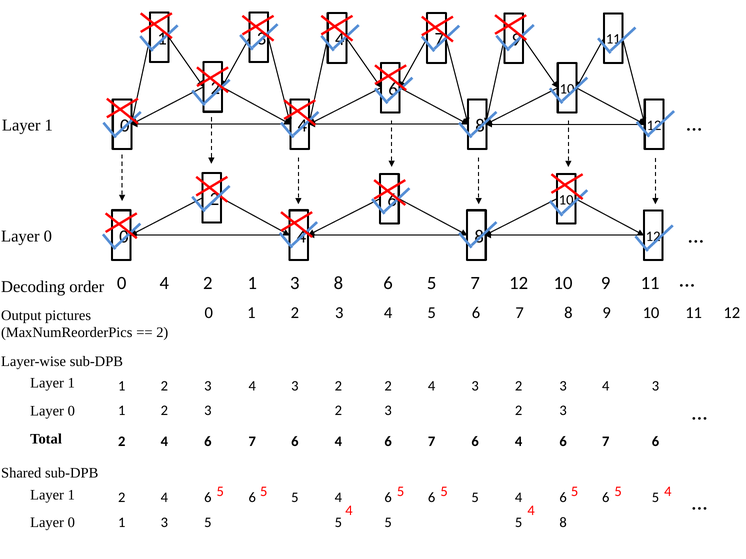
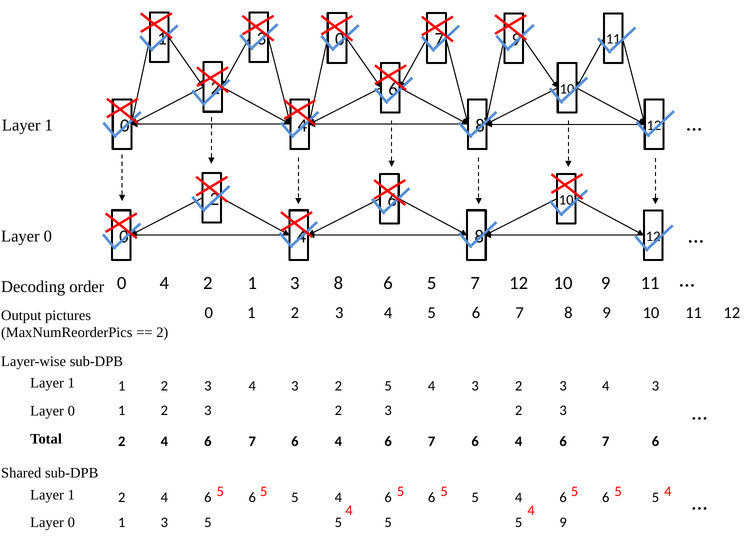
4 at (340, 39): 4 -> 0
2 at (388, 386): 2 -> 5
5 8: 8 -> 9
